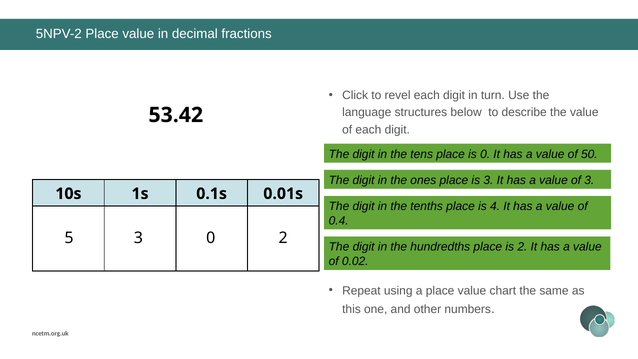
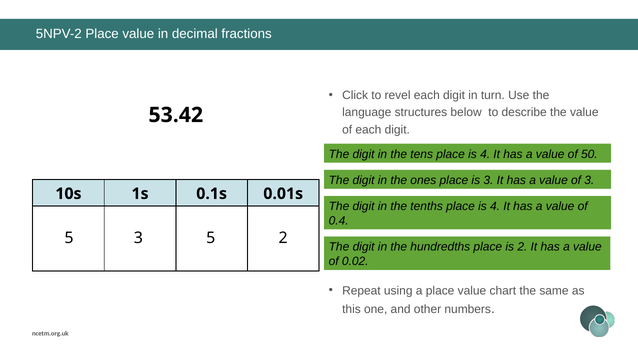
tens place is 0: 0 -> 4
3 0: 0 -> 5
